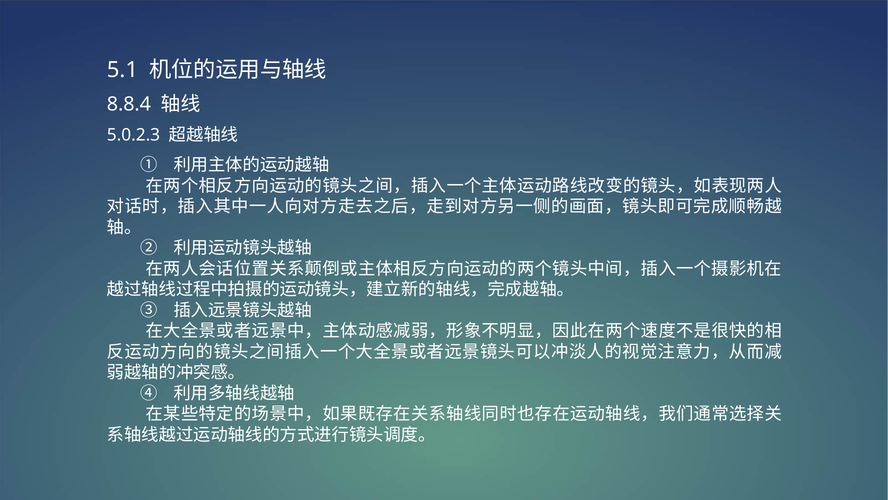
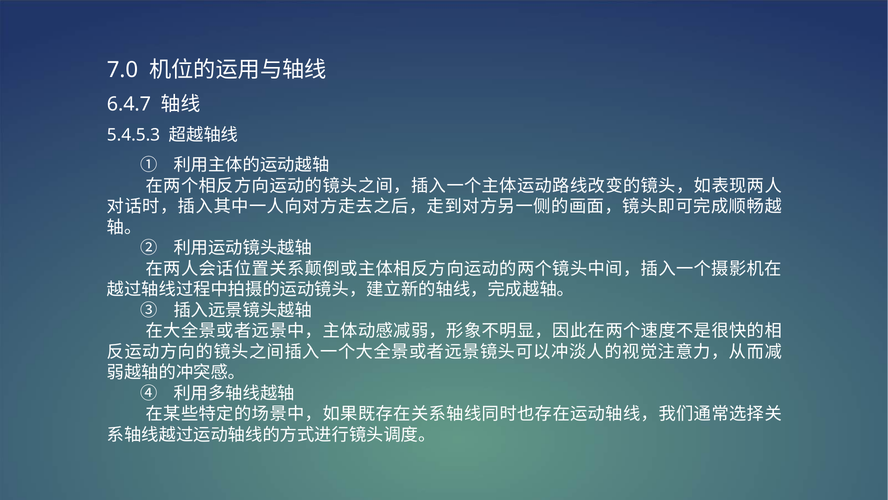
5.1: 5.1 -> 7.0
8.8.4: 8.8.4 -> 6.4.7
5.0.2.3: 5.0.2.3 -> 5.4.5.3
